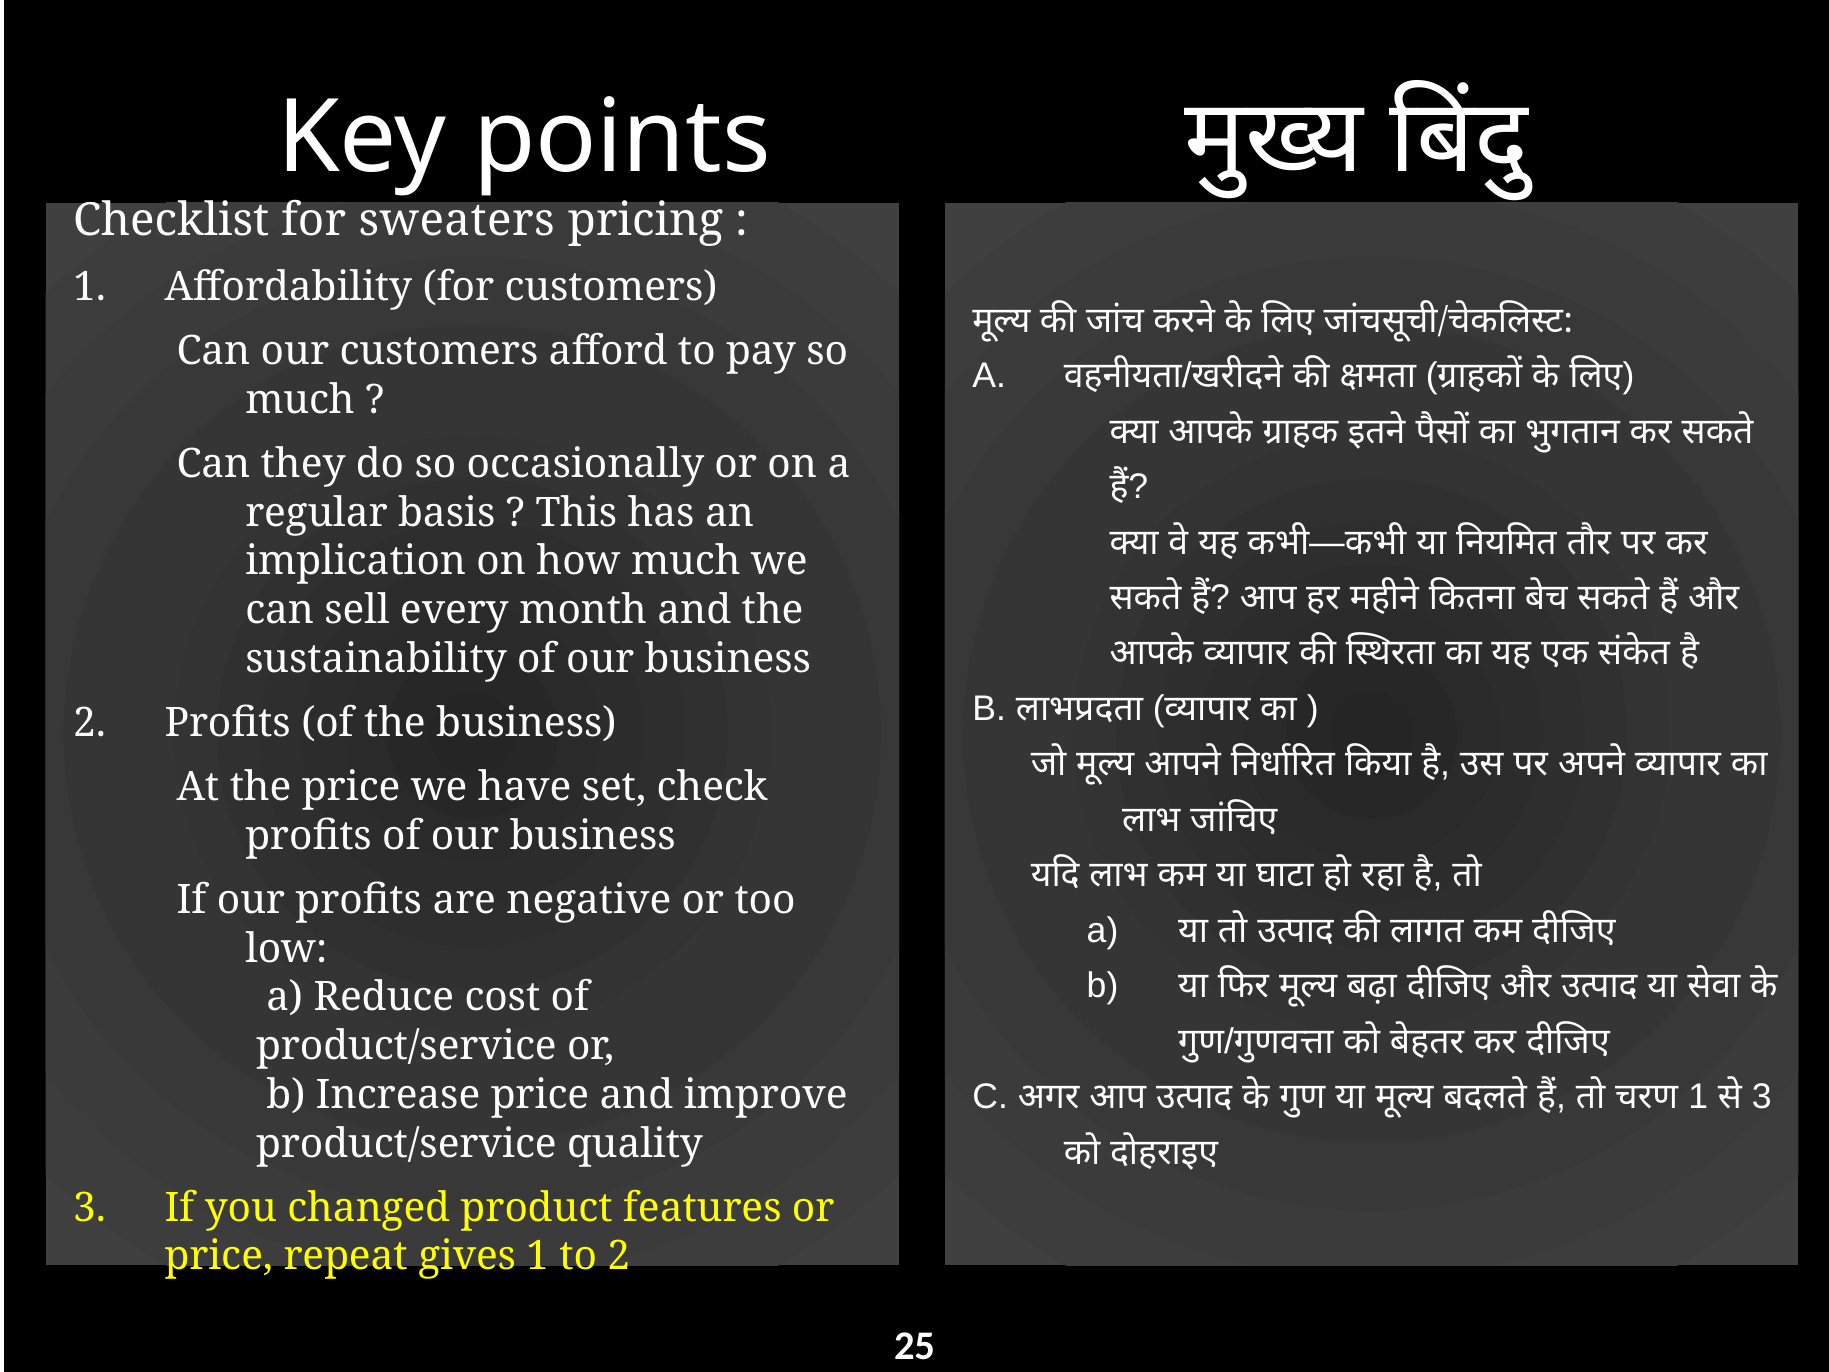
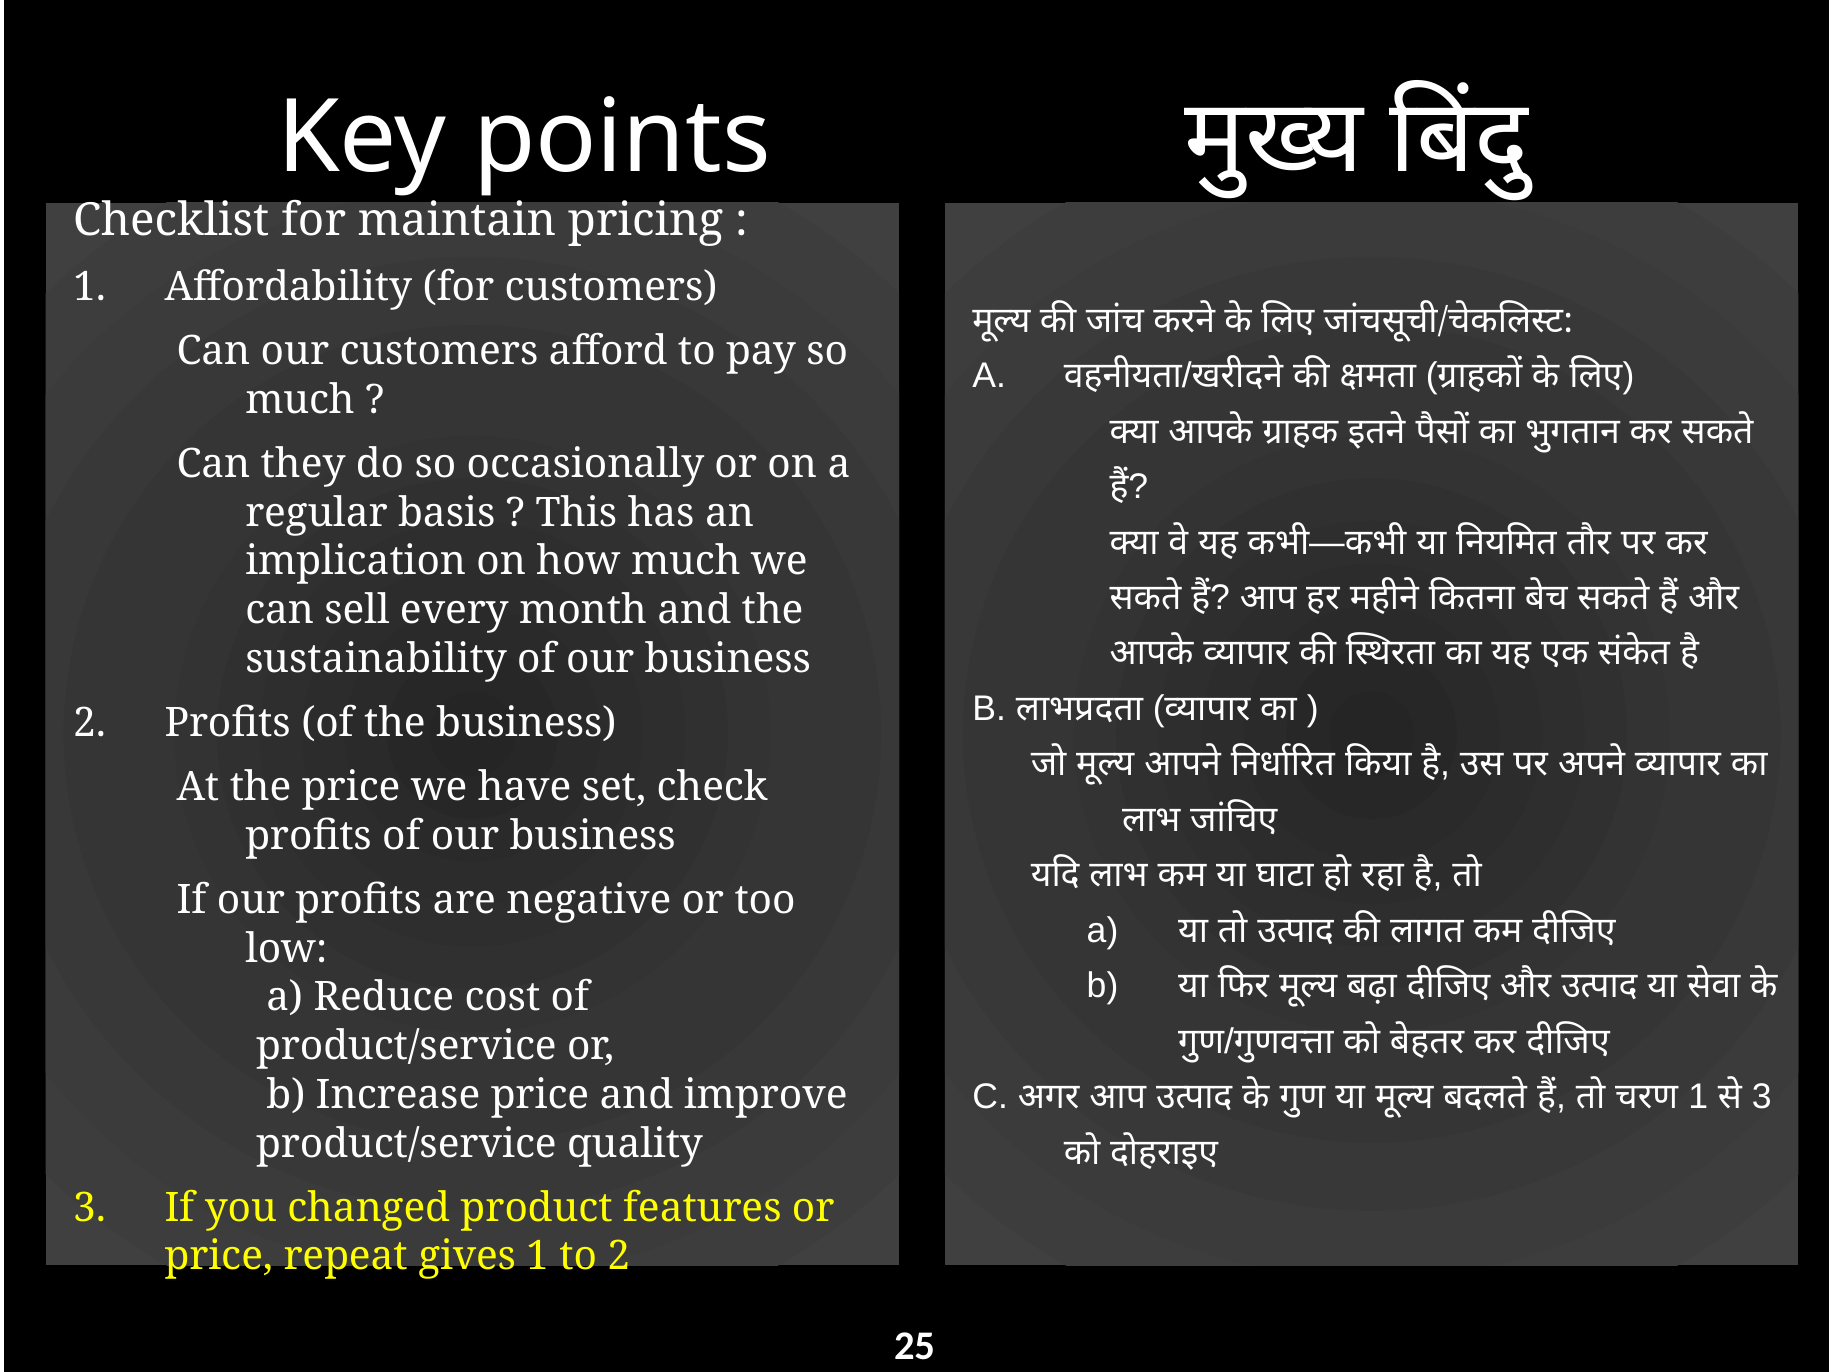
sweaters: sweaters -> maintain
